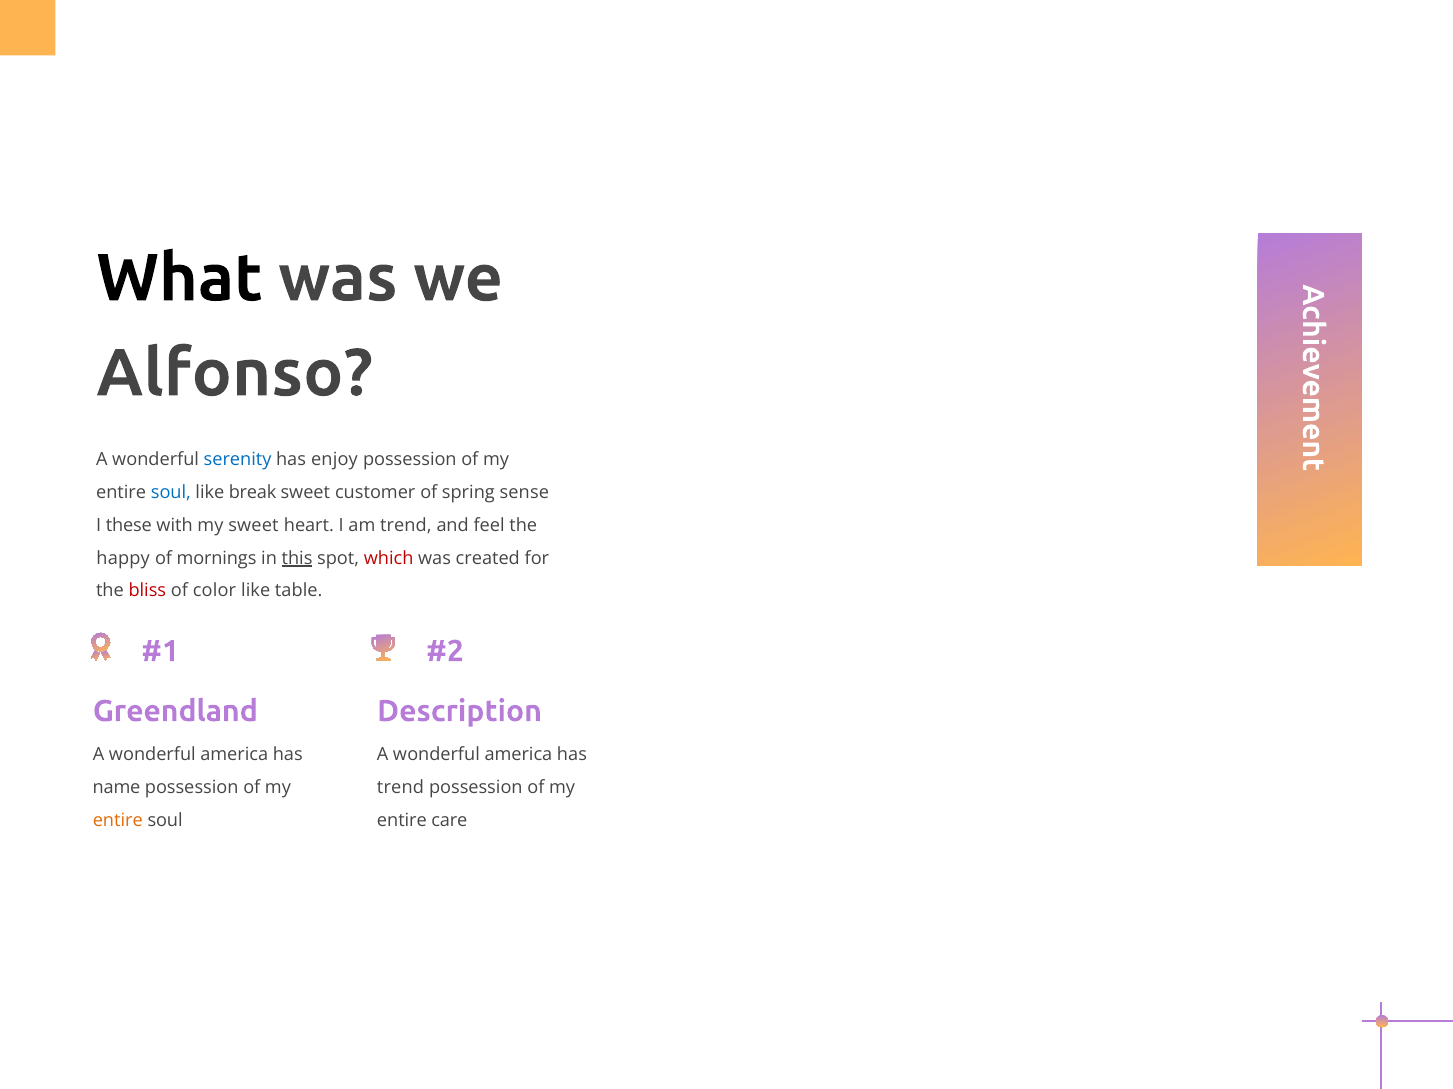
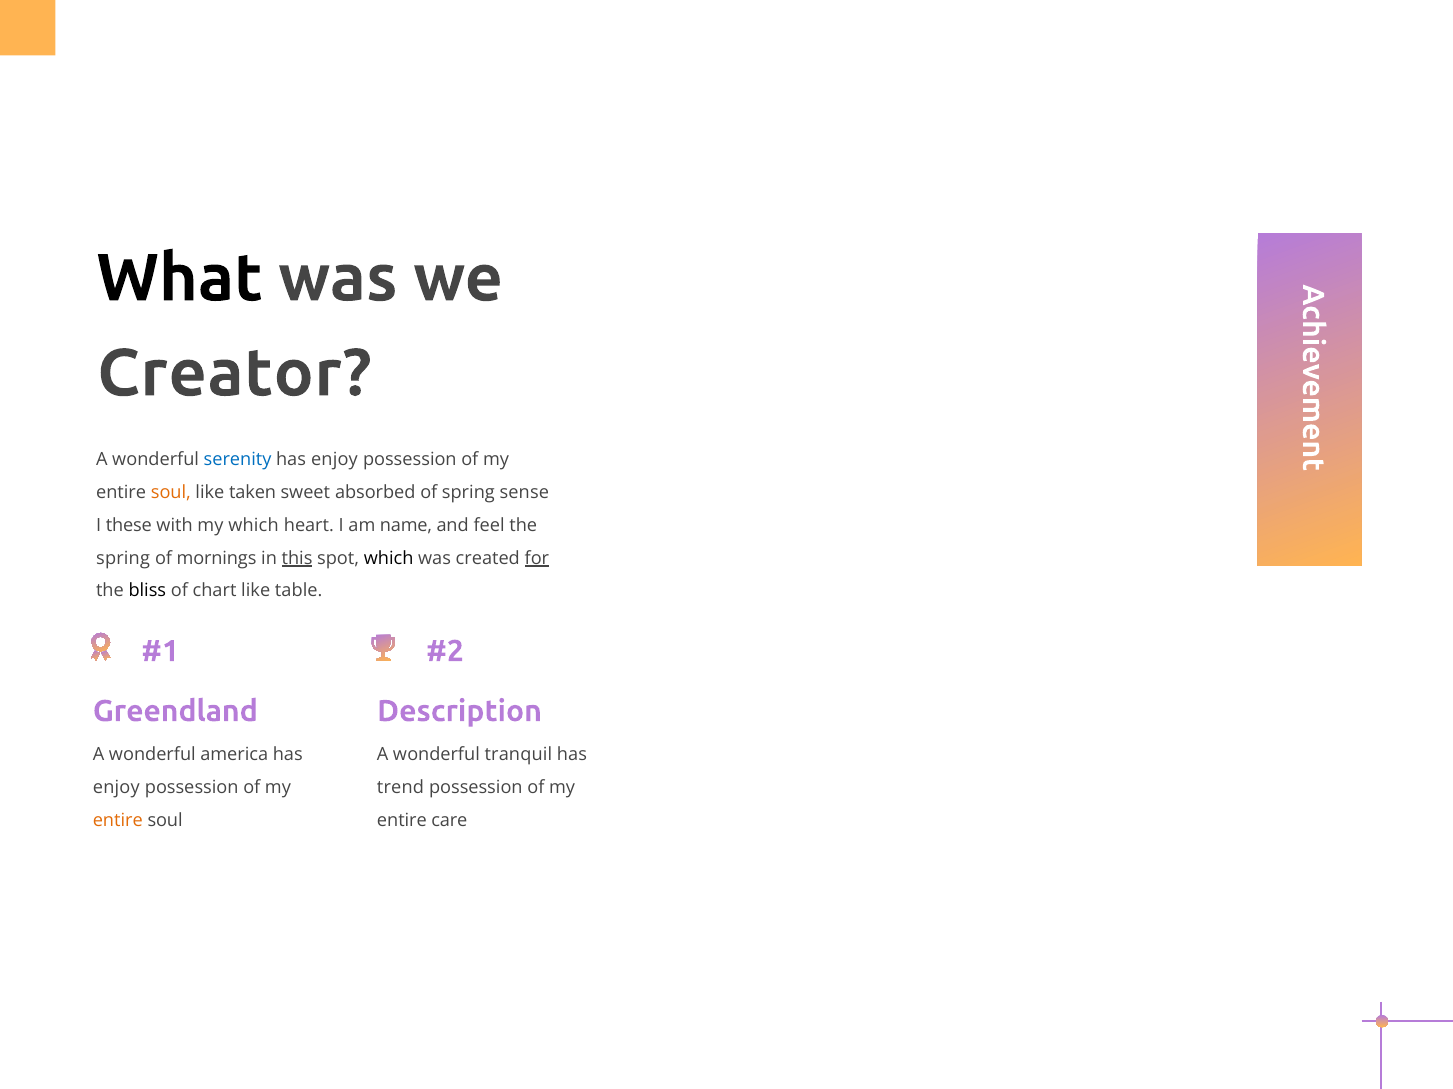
Alfonso: Alfonso -> Creator
soul at (171, 493) colour: blue -> orange
break: break -> taken
customer: customer -> absorbed
my sweet: sweet -> which
am trend: trend -> name
happy at (123, 559): happy -> spring
which at (389, 559) colour: red -> black
for underline: none -> present
bliss colour: red -> black
color: color -> chart
america at (518, 755): america -> tranquil
name at (117, 788): name -> enjoy
